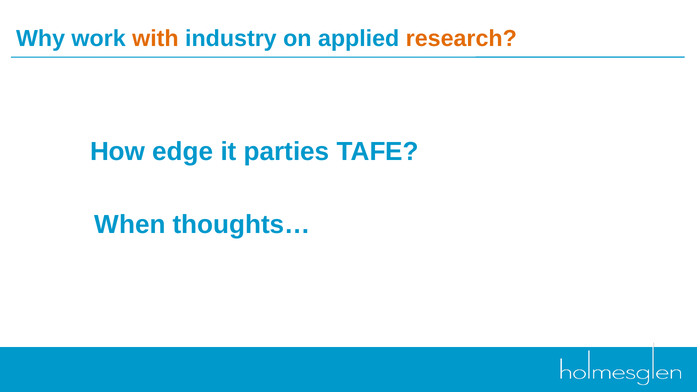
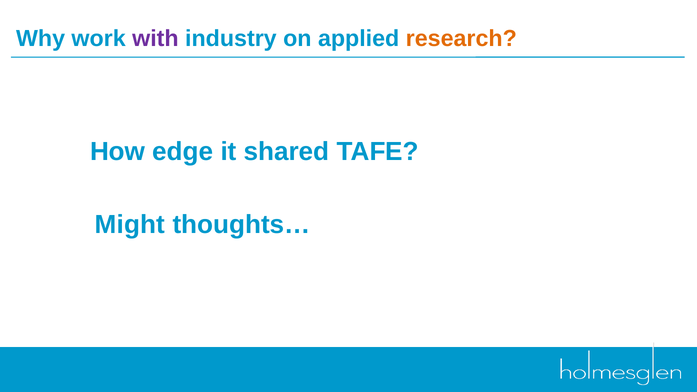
with colour: orange -> purple
parties: parties -> shared
When: When -> Might
